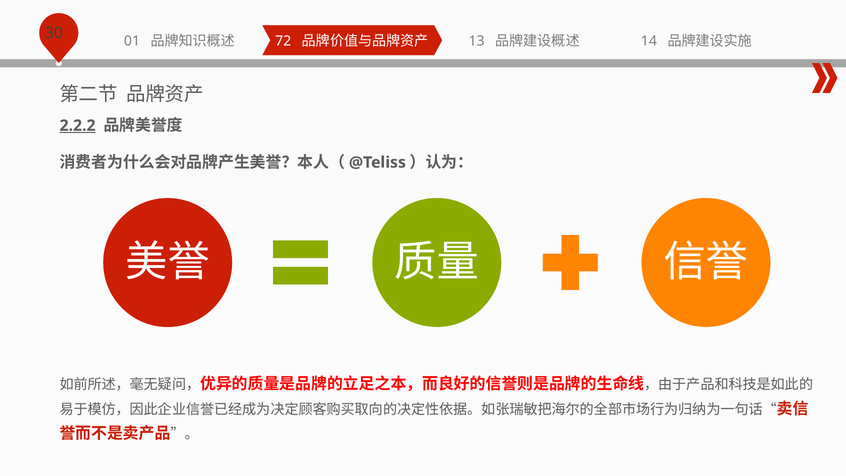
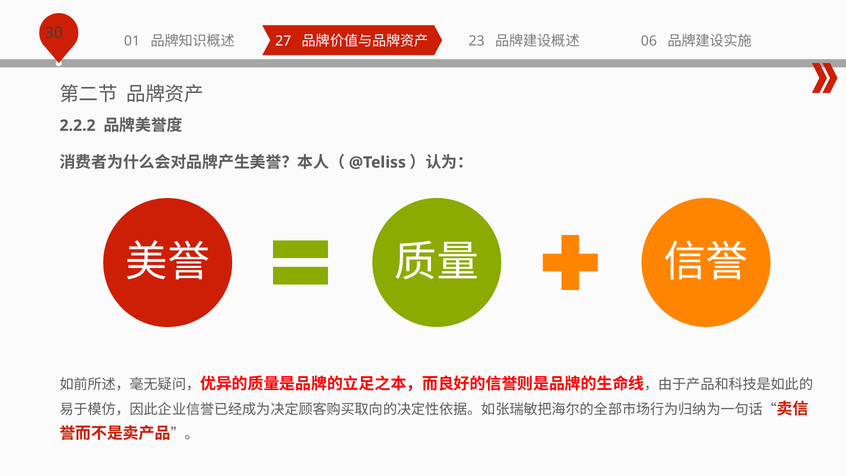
14: 14 -> 06
72: 72 -> 27
13: 13 -> 23
2.2.2 underline: present -> none
